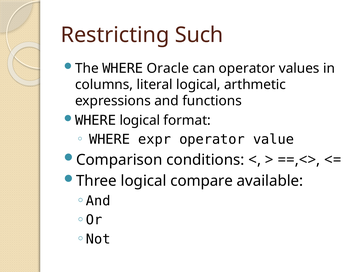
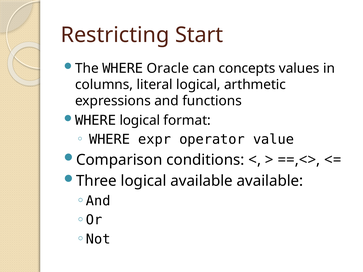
Such: Such -> Start
can operator: operator -> concepts
logical compare: compare -> available
